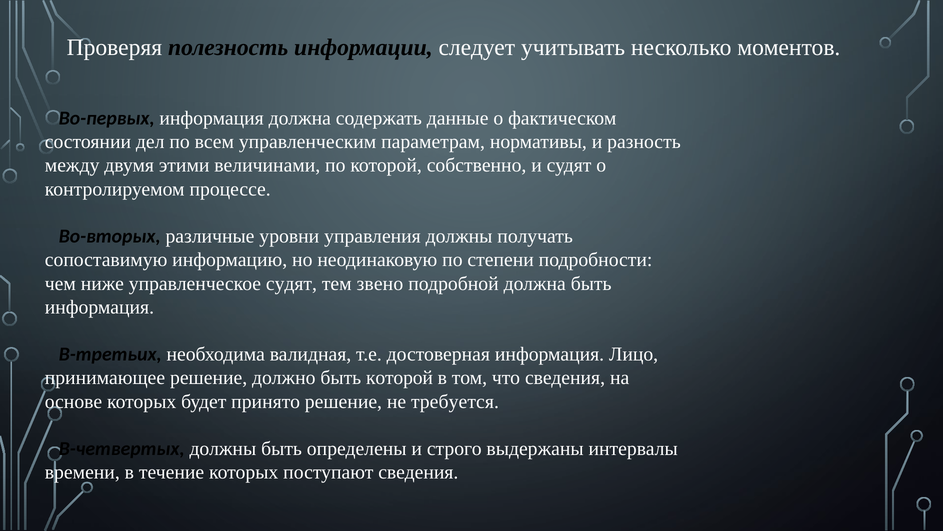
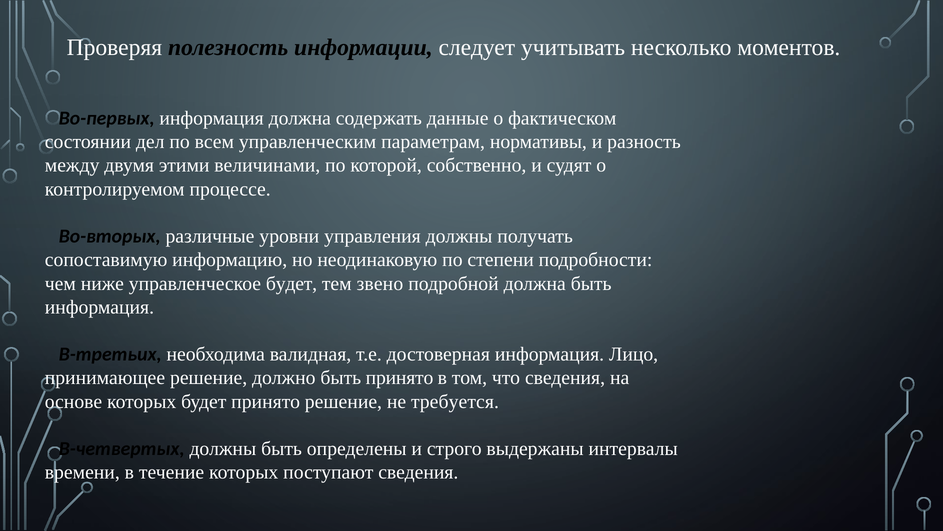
управленческое судят: судят -> будет
быть которой: которой -> принято
